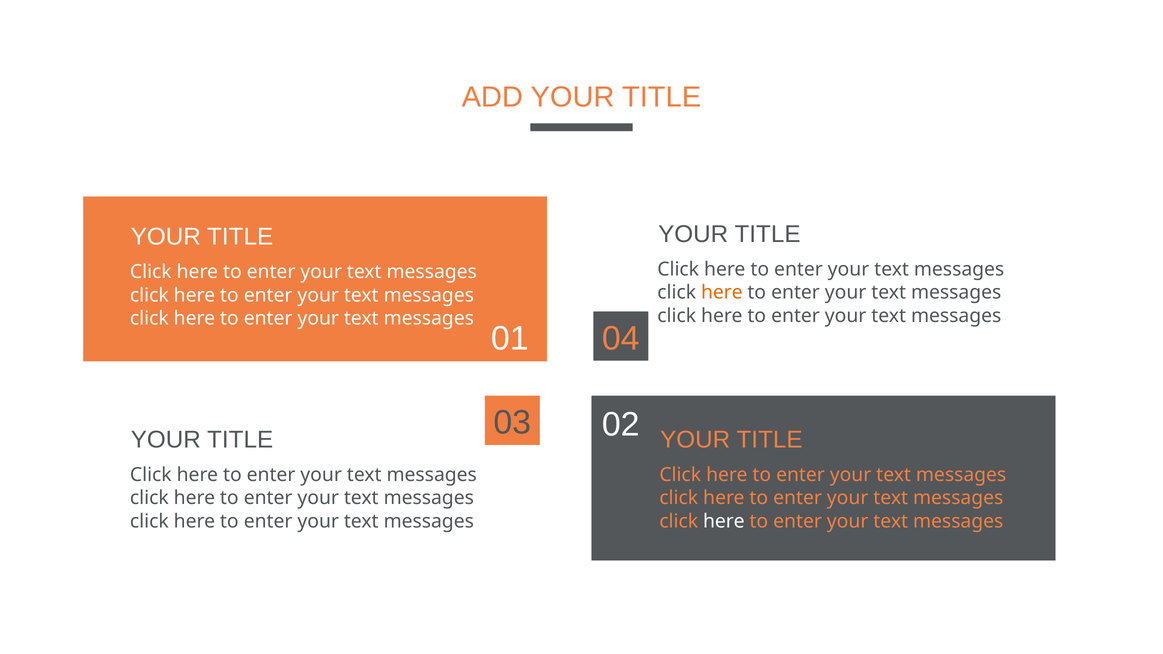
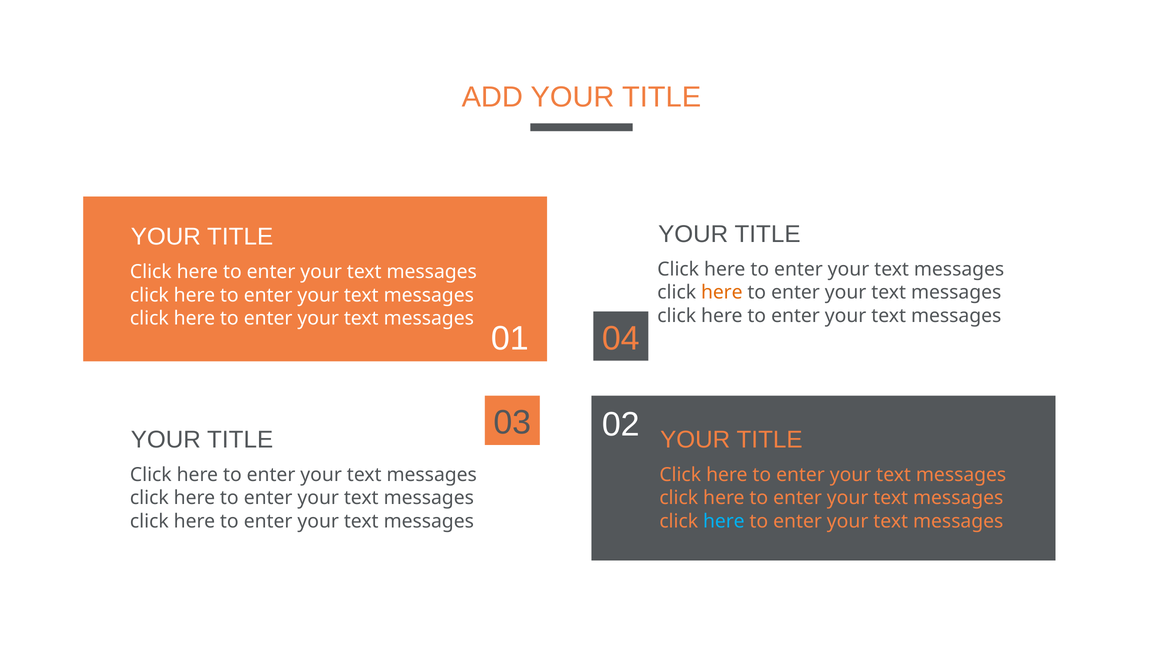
here at (724, 521) colour: white -> light blue
